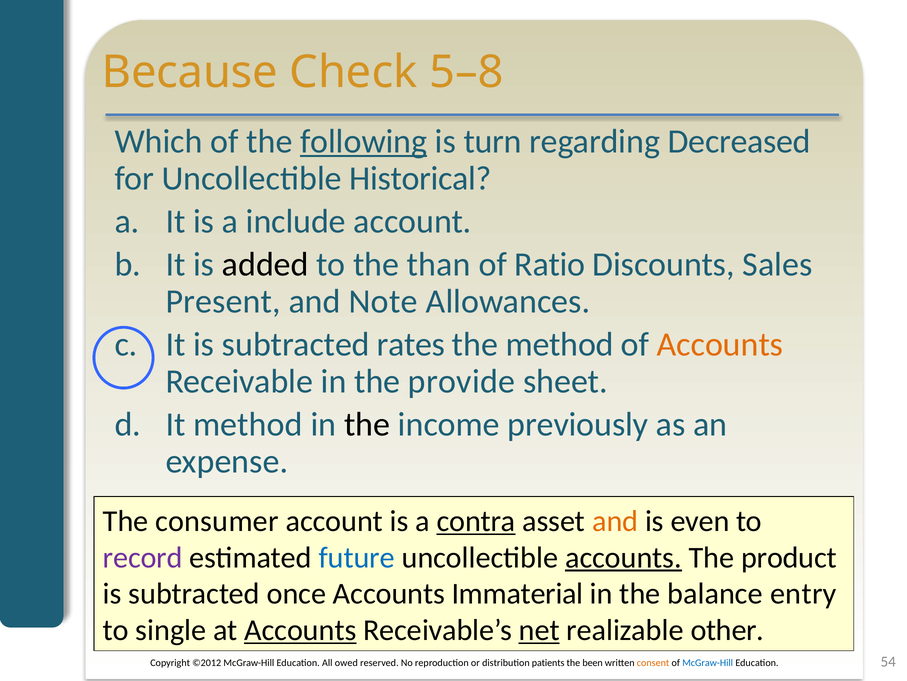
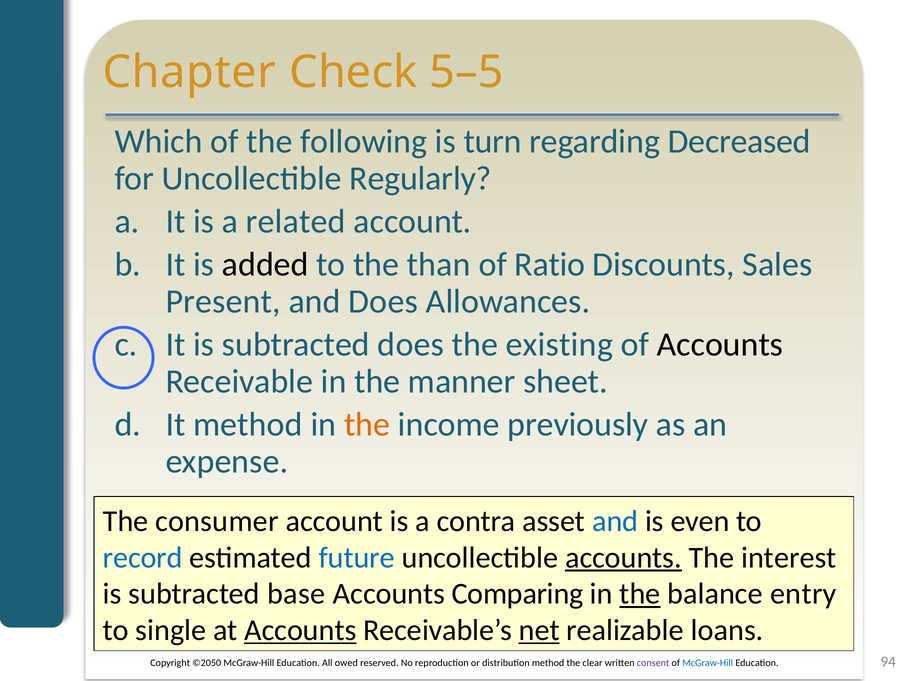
Because: Because -> Chapter
5–8: 5–8 -> 5–5
following underline: present -> none
Historical: Historical -> Regularly
include: include -> related
and Note: Note -> Does
subtracted rates: rates -> does
the method: method -> existing
Accounts at (720, 344) colour: orange -> black
provide: provide -> manner
the at (367, 424) colour: black -> orange
contra underline: present -> none
and at (615, 521) colour: orange -> blue
record colour: purple -> blue
product: product -> interest
once: once -> base
Immaterial: Immaterial -> Comparing
the at (640, 593) underline: none -> present
other: other -> loans
©2012: ©2012 -> ©2050
distribution patients: patients -> method
been: been -> clear
consent colour: orange -> purple
54: 54 -> 94
